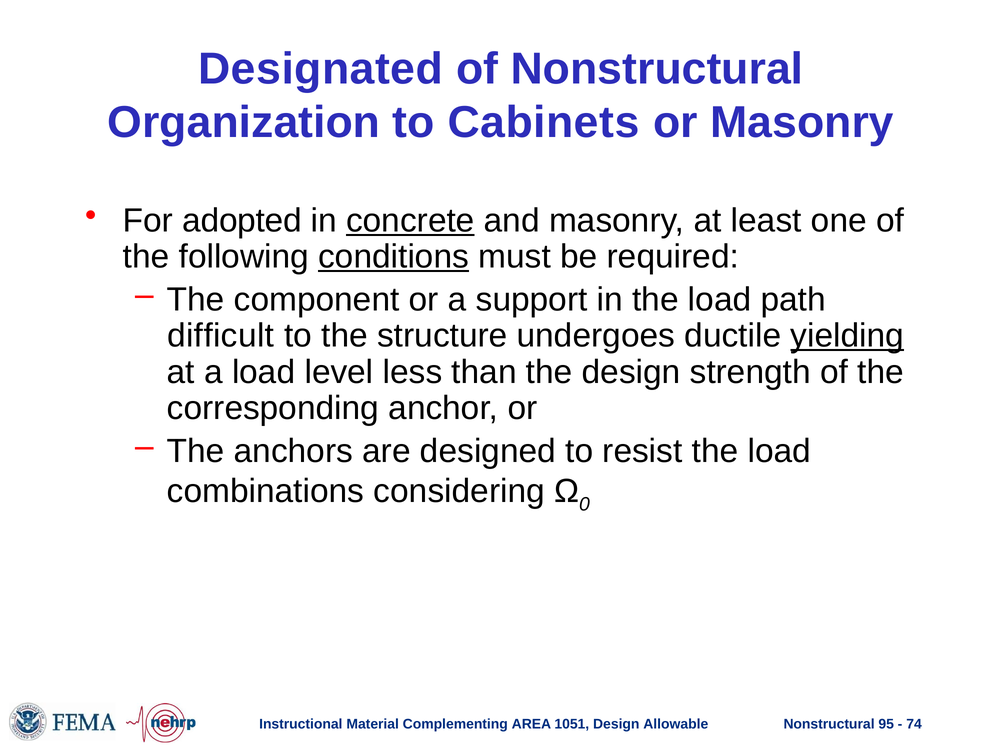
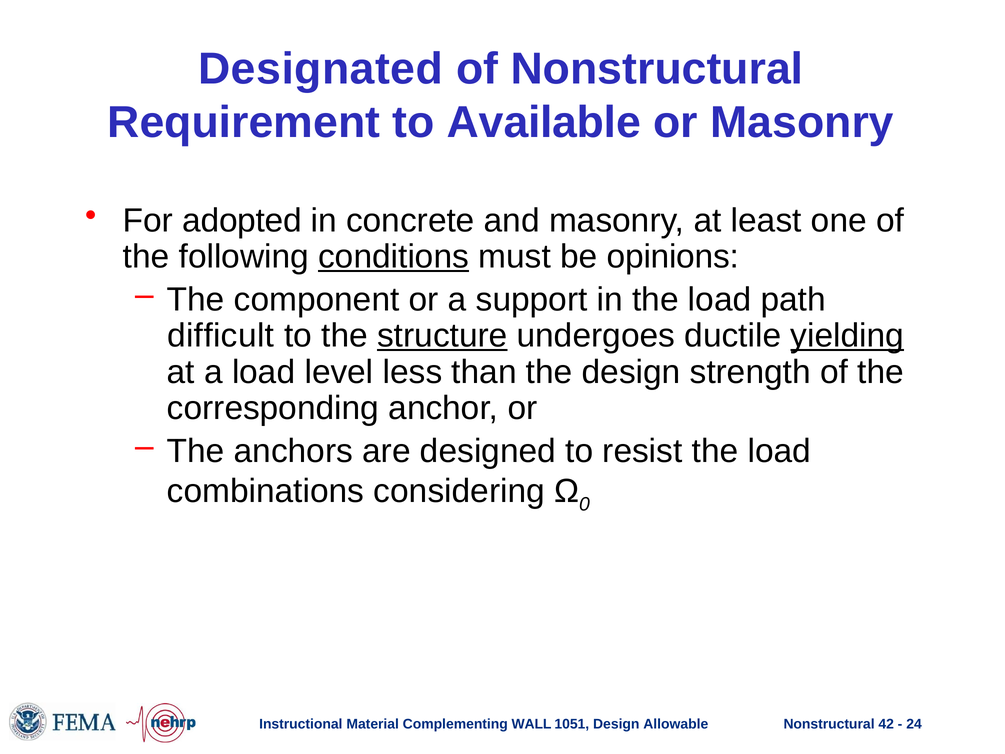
Organization: Organization -> Requirement
Cabinets: Cabinets -> Available
concrete underline: present -> none
required: required -> opinions
structure underline: none -> present
AREA: AREA -> WALL
95: 95 -> 42
74: 74 -> 24
